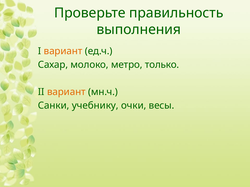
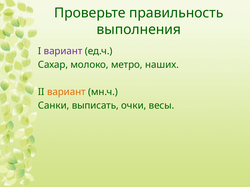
вариант at (63, 51) colour: orange -> purple
только: только -> наших
учебнику: учебнику -> выписать
